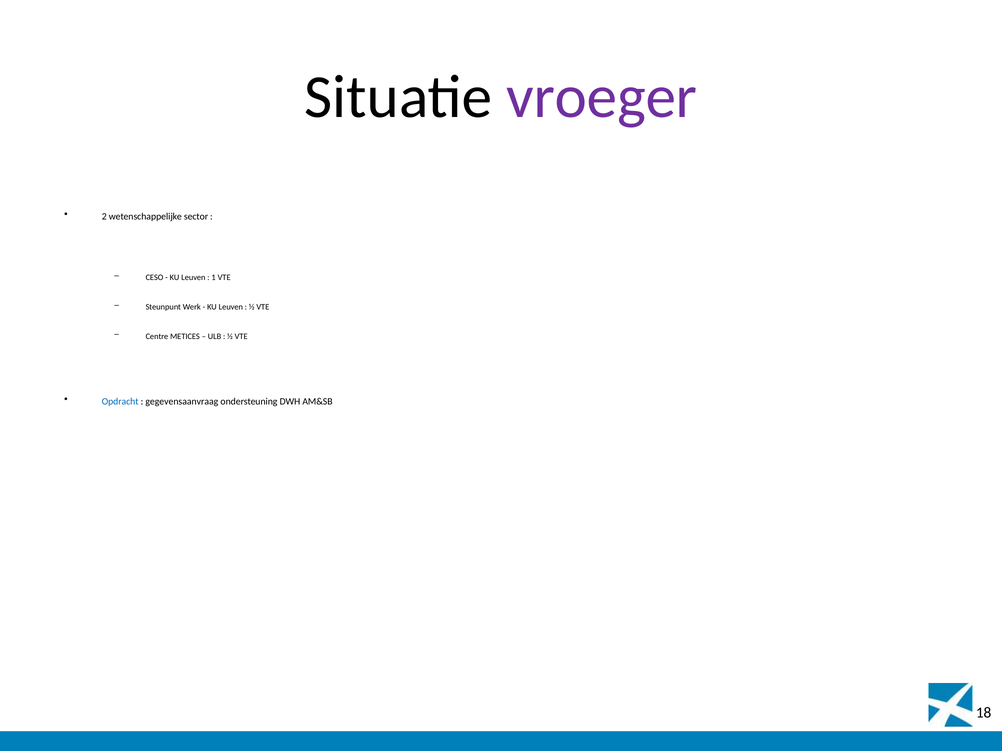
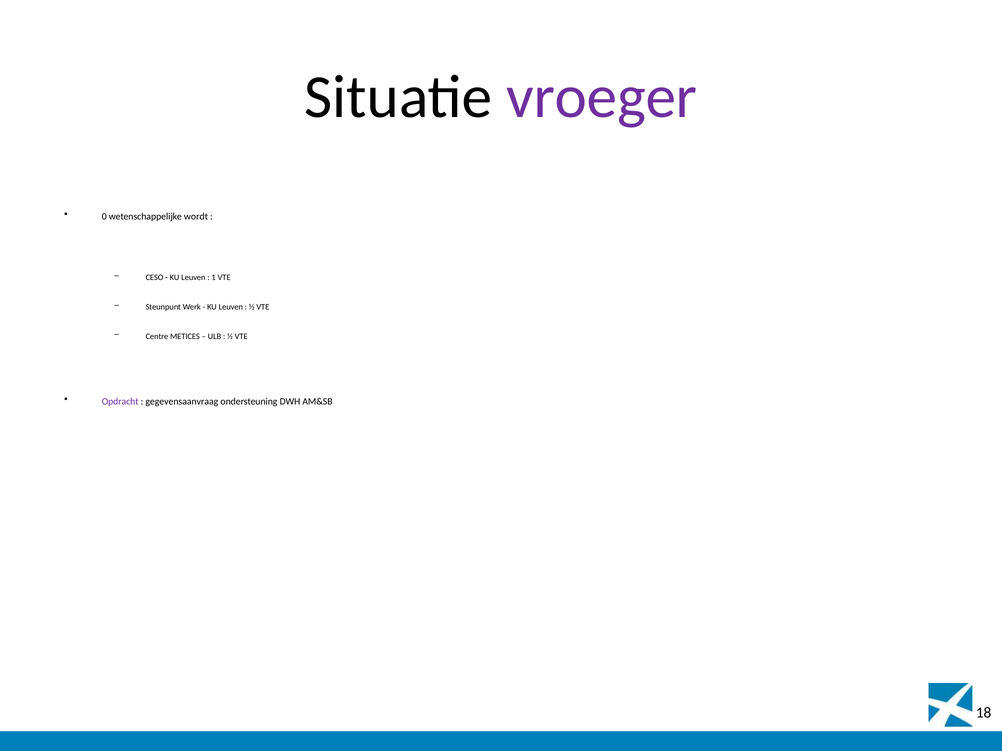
2: 2 -> 0
sector: sector -> wordt
Opdracht colour: blue -> purple
